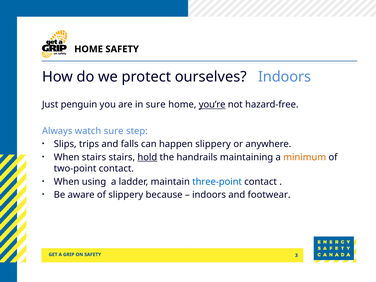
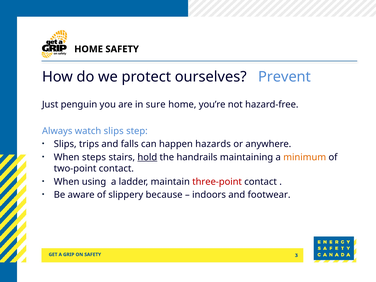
ourselves Indoors: Indoors -> Prevent
you’re underline: present -> none
watch sure: sure -> slips
happen slippery: slippery -> hazards
When stairs: stairs -> steps
three-point colour: blue -> red
